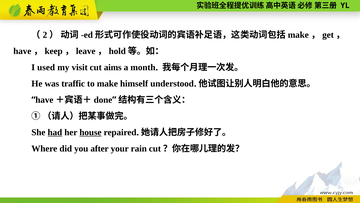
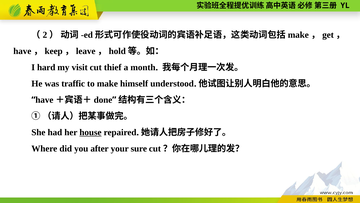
used: used -> hard
aims: aims -> thief
had underline: present -> none
rain: rain -> sure
